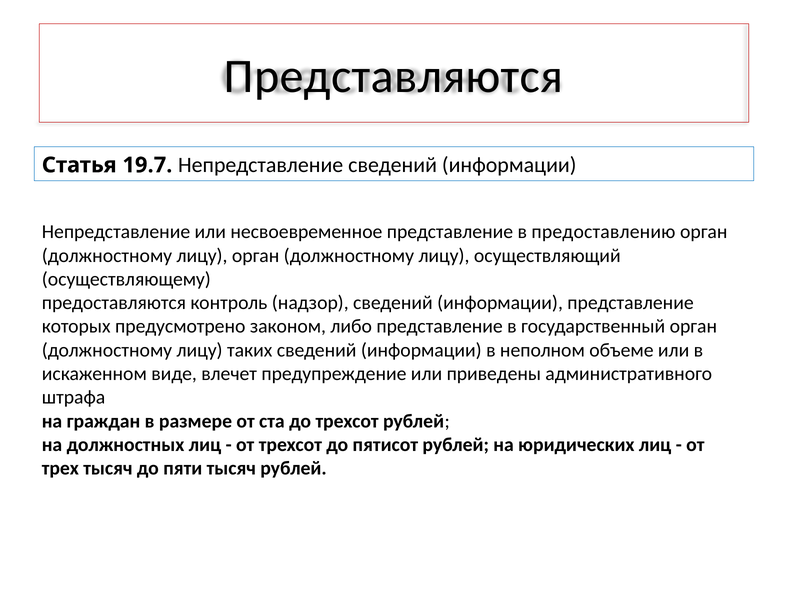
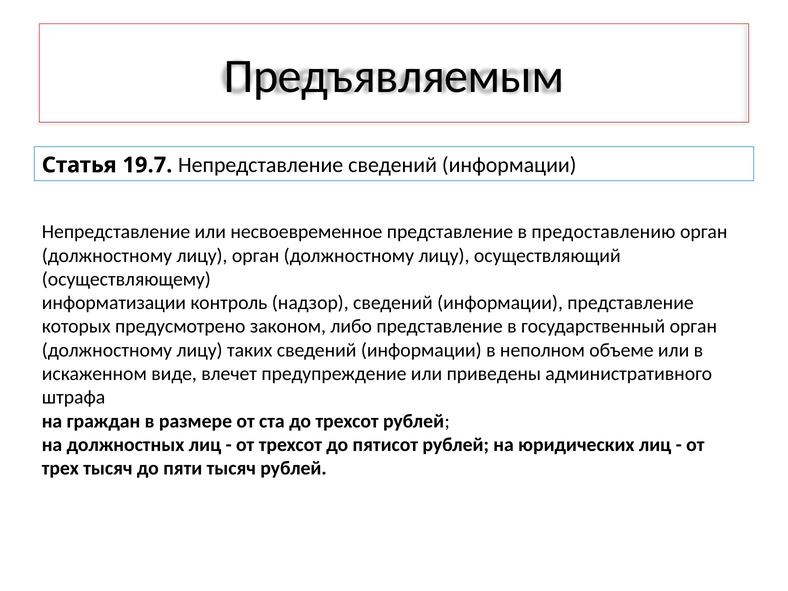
Представляются: Представляются -> Предъявляемым
предоставляются: предоставляются -> информатизации
